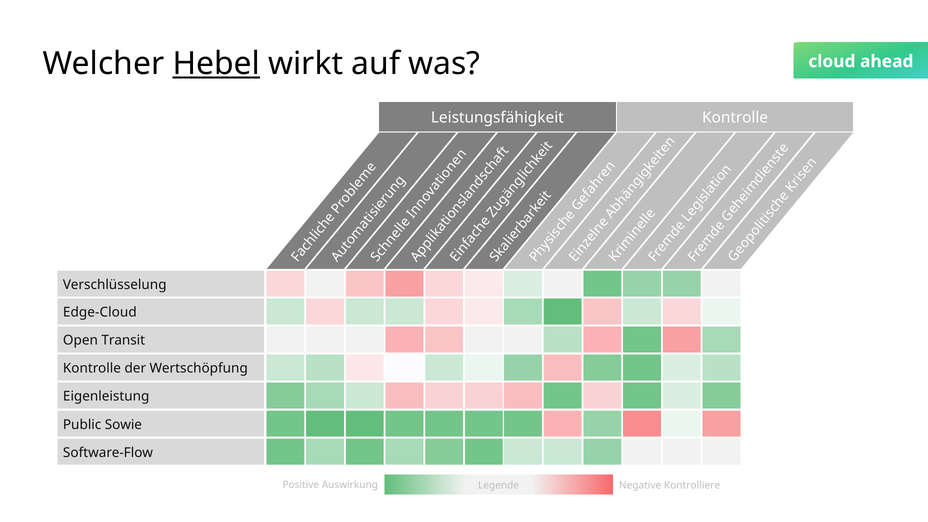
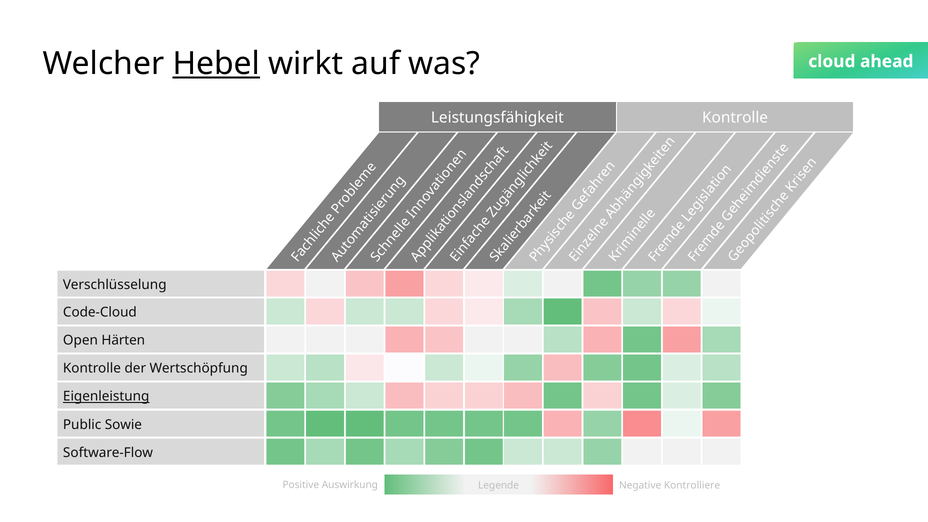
Edge-Cloud: Edge-Cloud -> Code-Cloud
Transit: Transit -> Härten
Eigenleistung underline: none -> present
